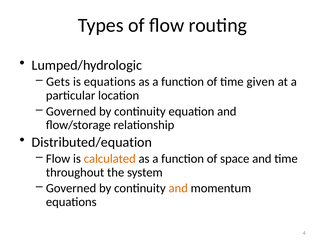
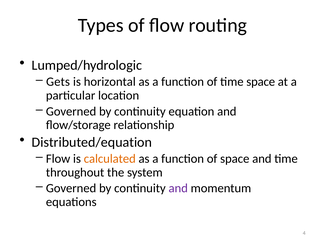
is equations: equations -> horizontal
time given: given -> space
and at (178, 188) colour: orange -> purple
